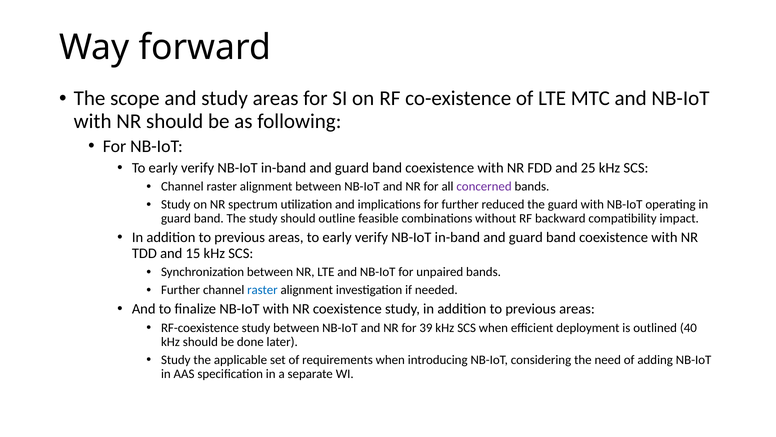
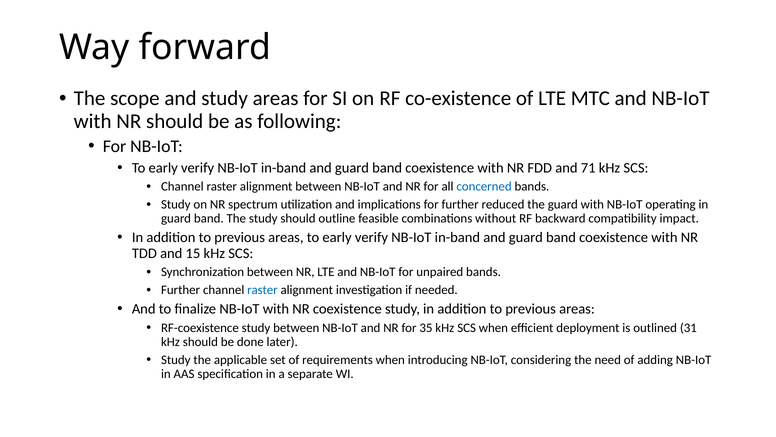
25: 25 -> 71
concerned colour: purple -> blue
39: 39 -> 35
40: 40 -> 31
